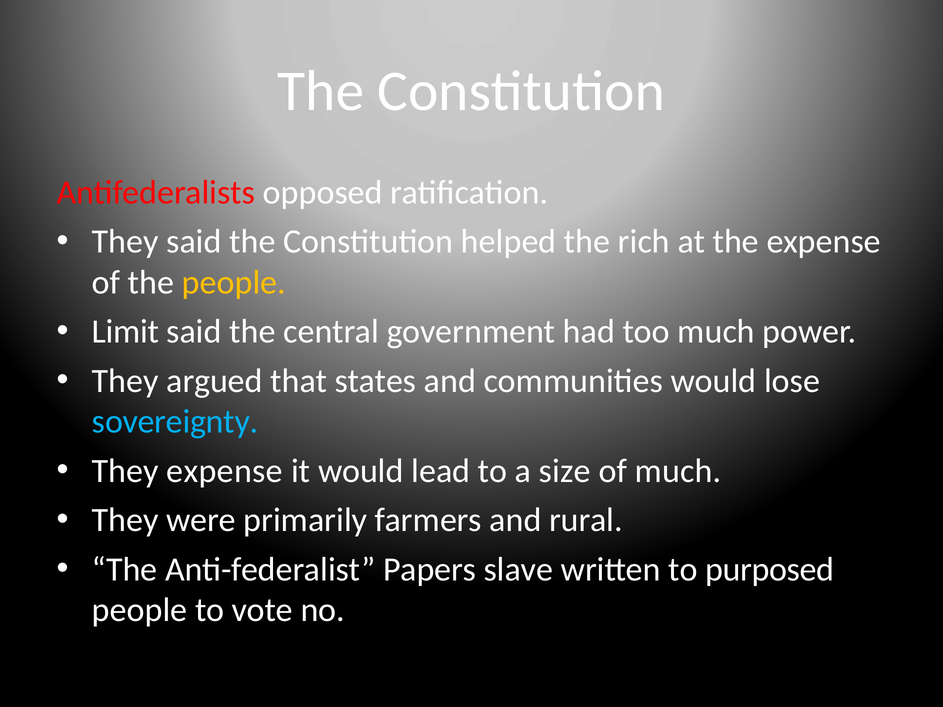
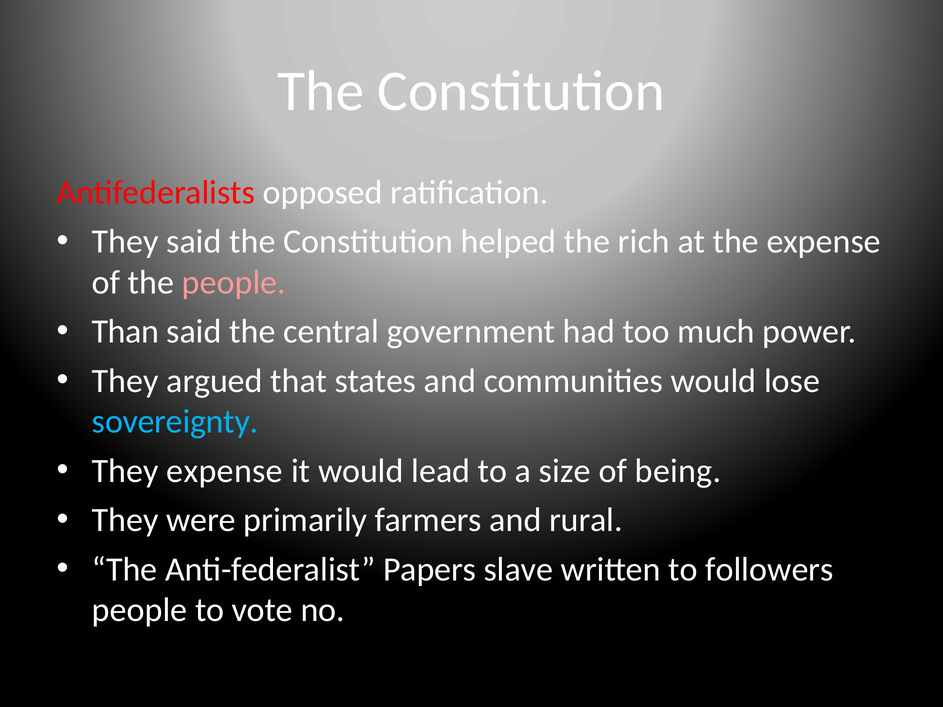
people at (234, 283) colour: yellow -> pink
Limit: Limit -> Than
of much: much -> being
purposed: purposed -> followers
